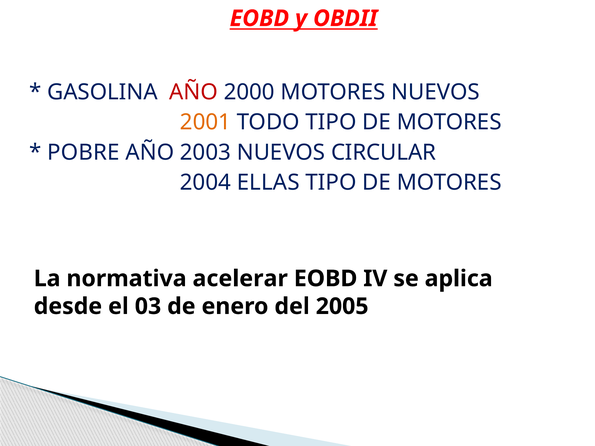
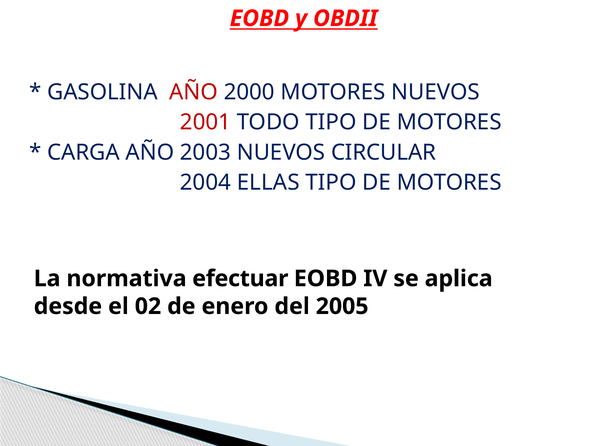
2001 colour: orange -> red
POBRE: POBRE -> CARGA
acelerar: acelerar -> efectuar
03: 03 -> 02
